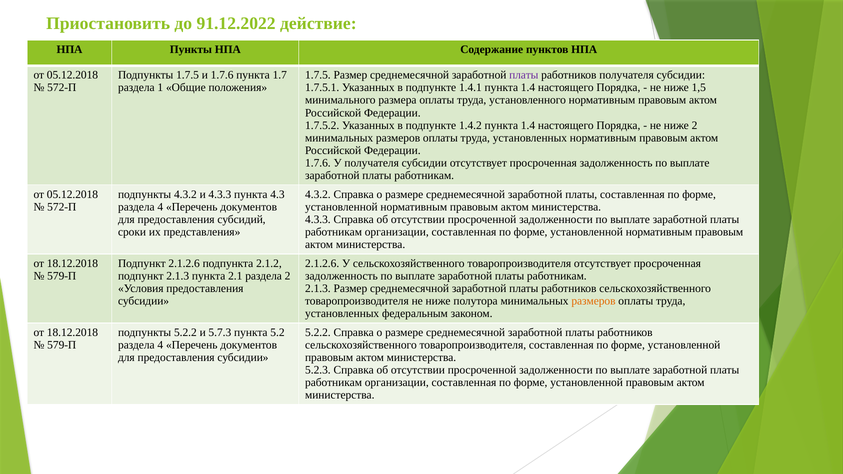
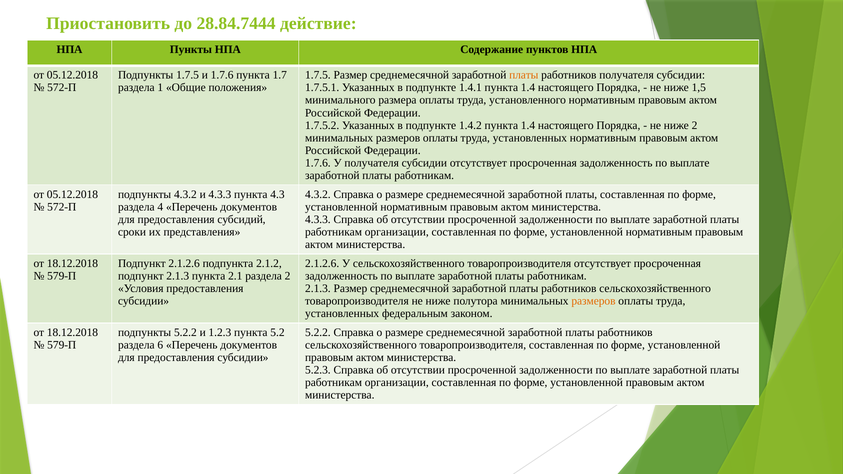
91.12.2022: 91.12.2022 -> 28.84.7444
платы at (524, 75) colour: purple -> orange
5.7.3: 5.7.3 -> 1.2.3
4 at (160, 345): 4 -> 6
